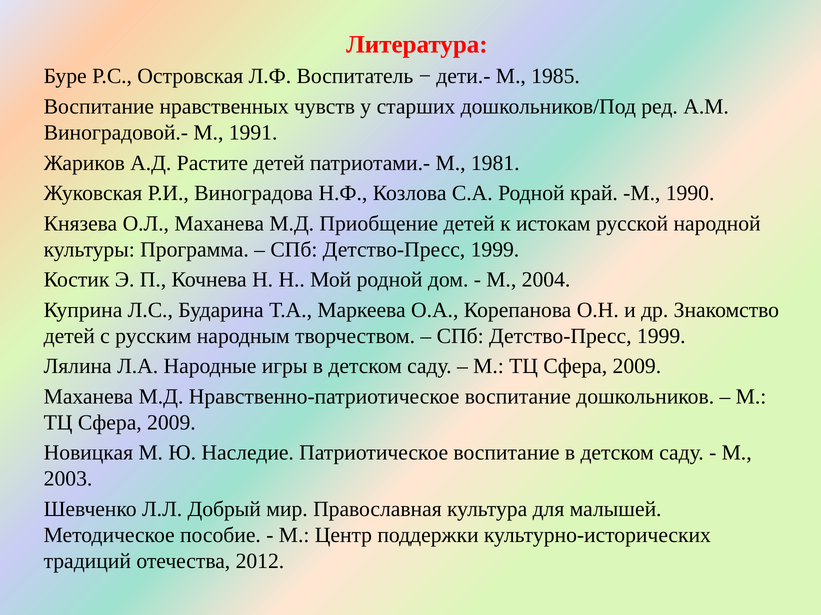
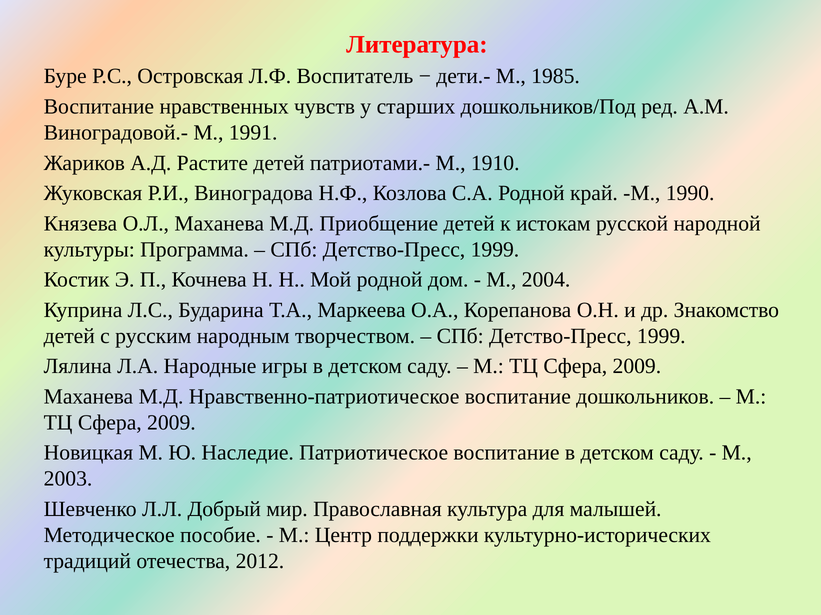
1981: 1981 -> 1910
